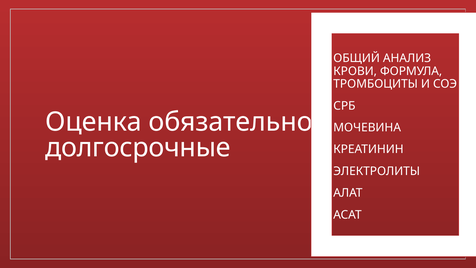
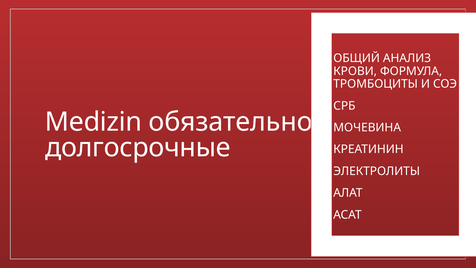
Оценка: Оценка -> Medizin
